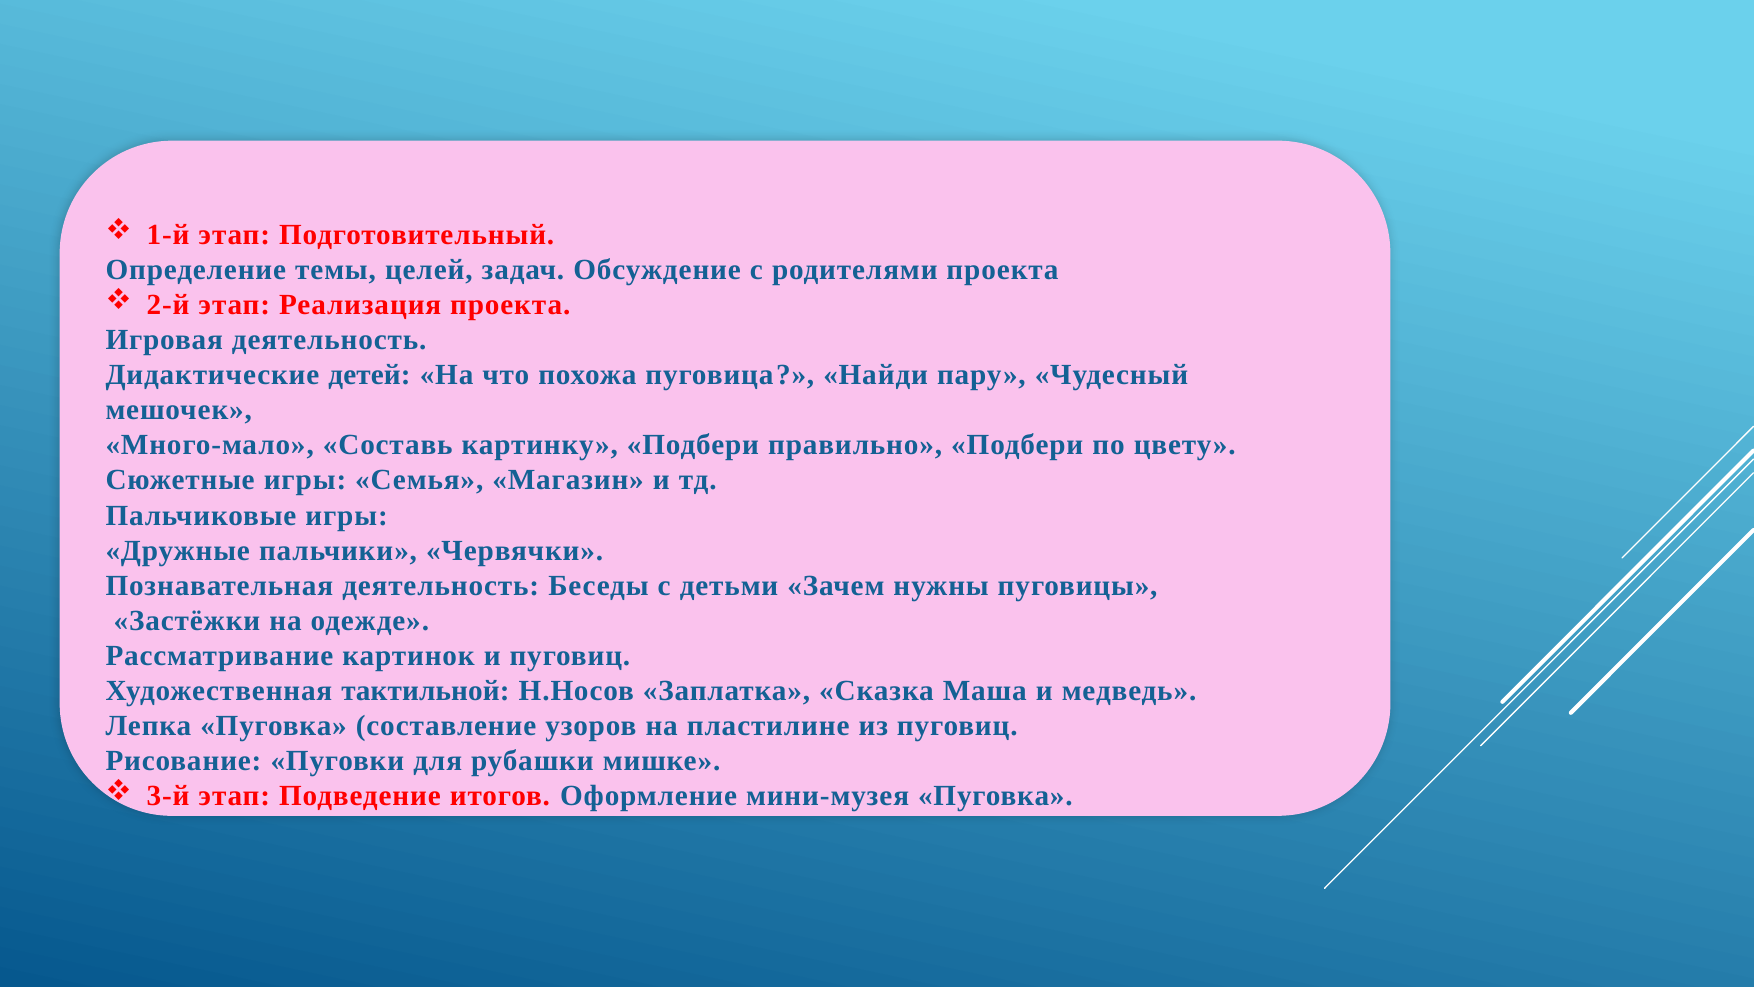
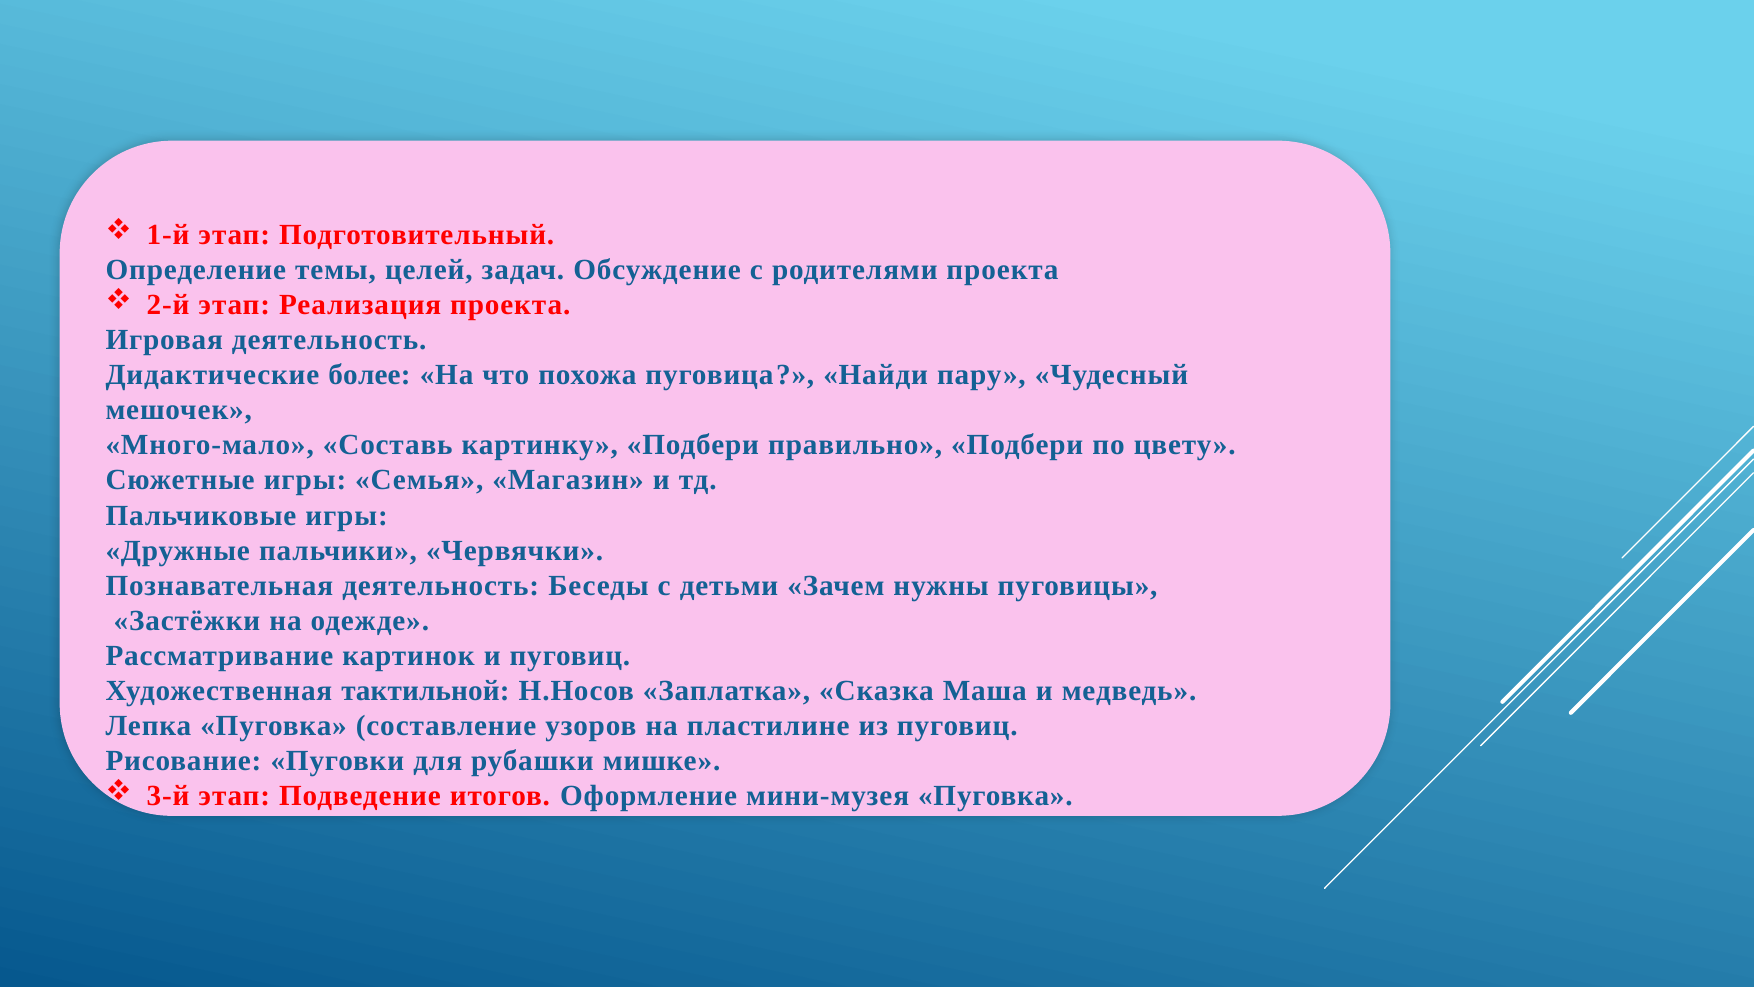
детей: детей -> более
